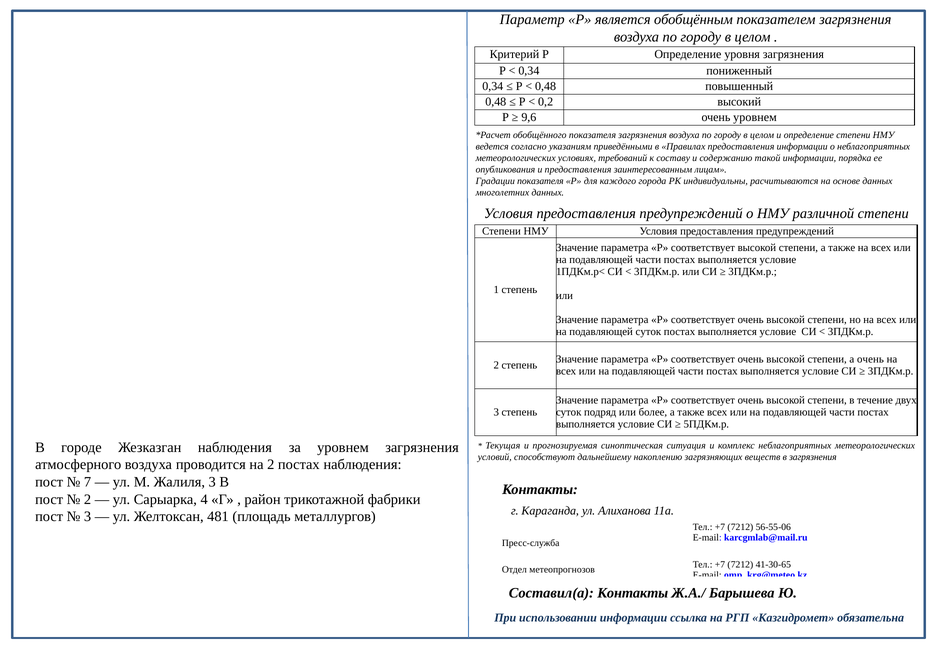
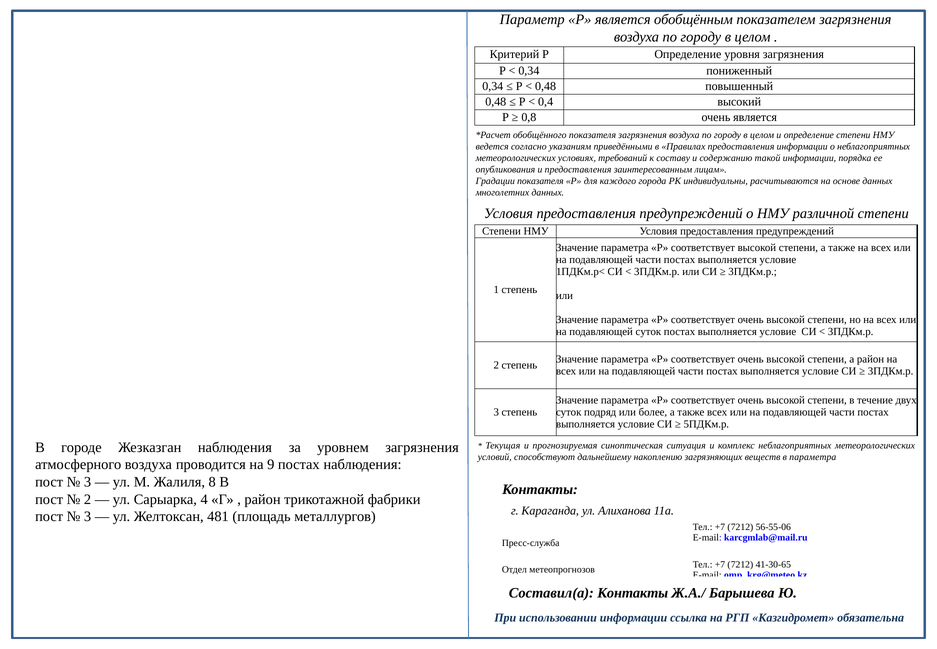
0,2: 0,2 -> 0,4
9,6: 9,6 -> 0,8
очень уровнем: уровнем -> является
а очень: очень -> район
в загрязнения: загрязнения -> параметра
на 2: 2 -> 9
7 at (88, 482): 7 -> 3
Жалиля 3: 3 -> 8
